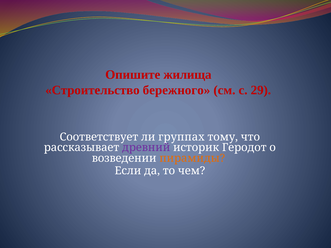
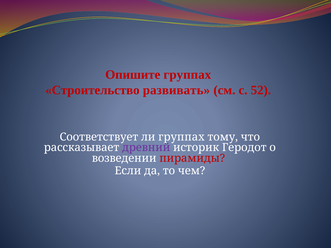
Опишите жилища: жилища -> группах
бережного: бережного -> развивать
29: 29 -> 52
пирамиды colour: orange -> red
